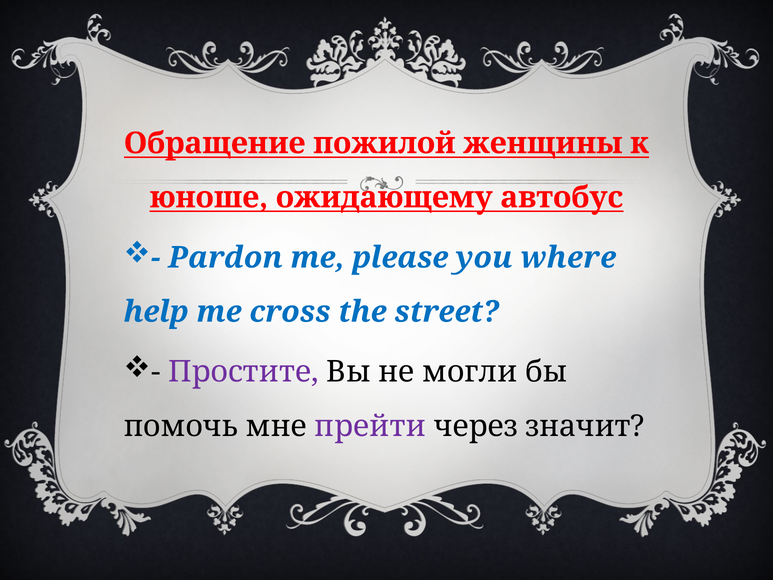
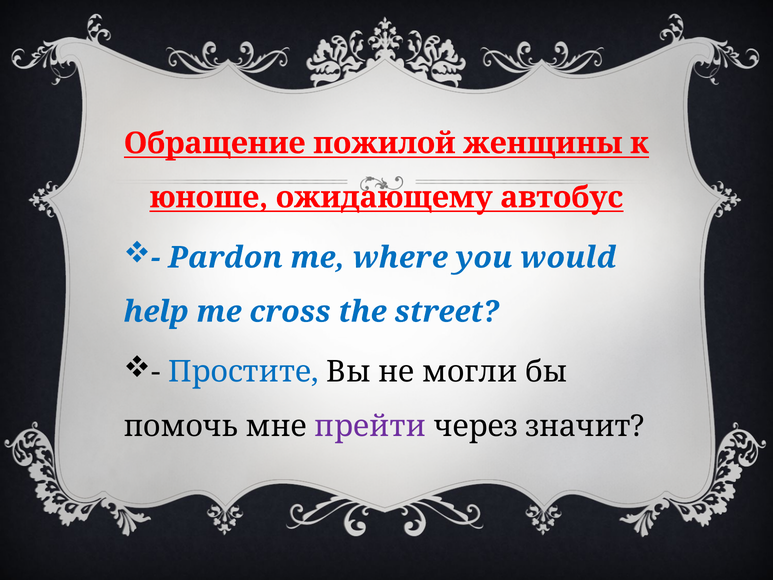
please: please -> where
where: where -> would
Простите colour: purple -> blue
